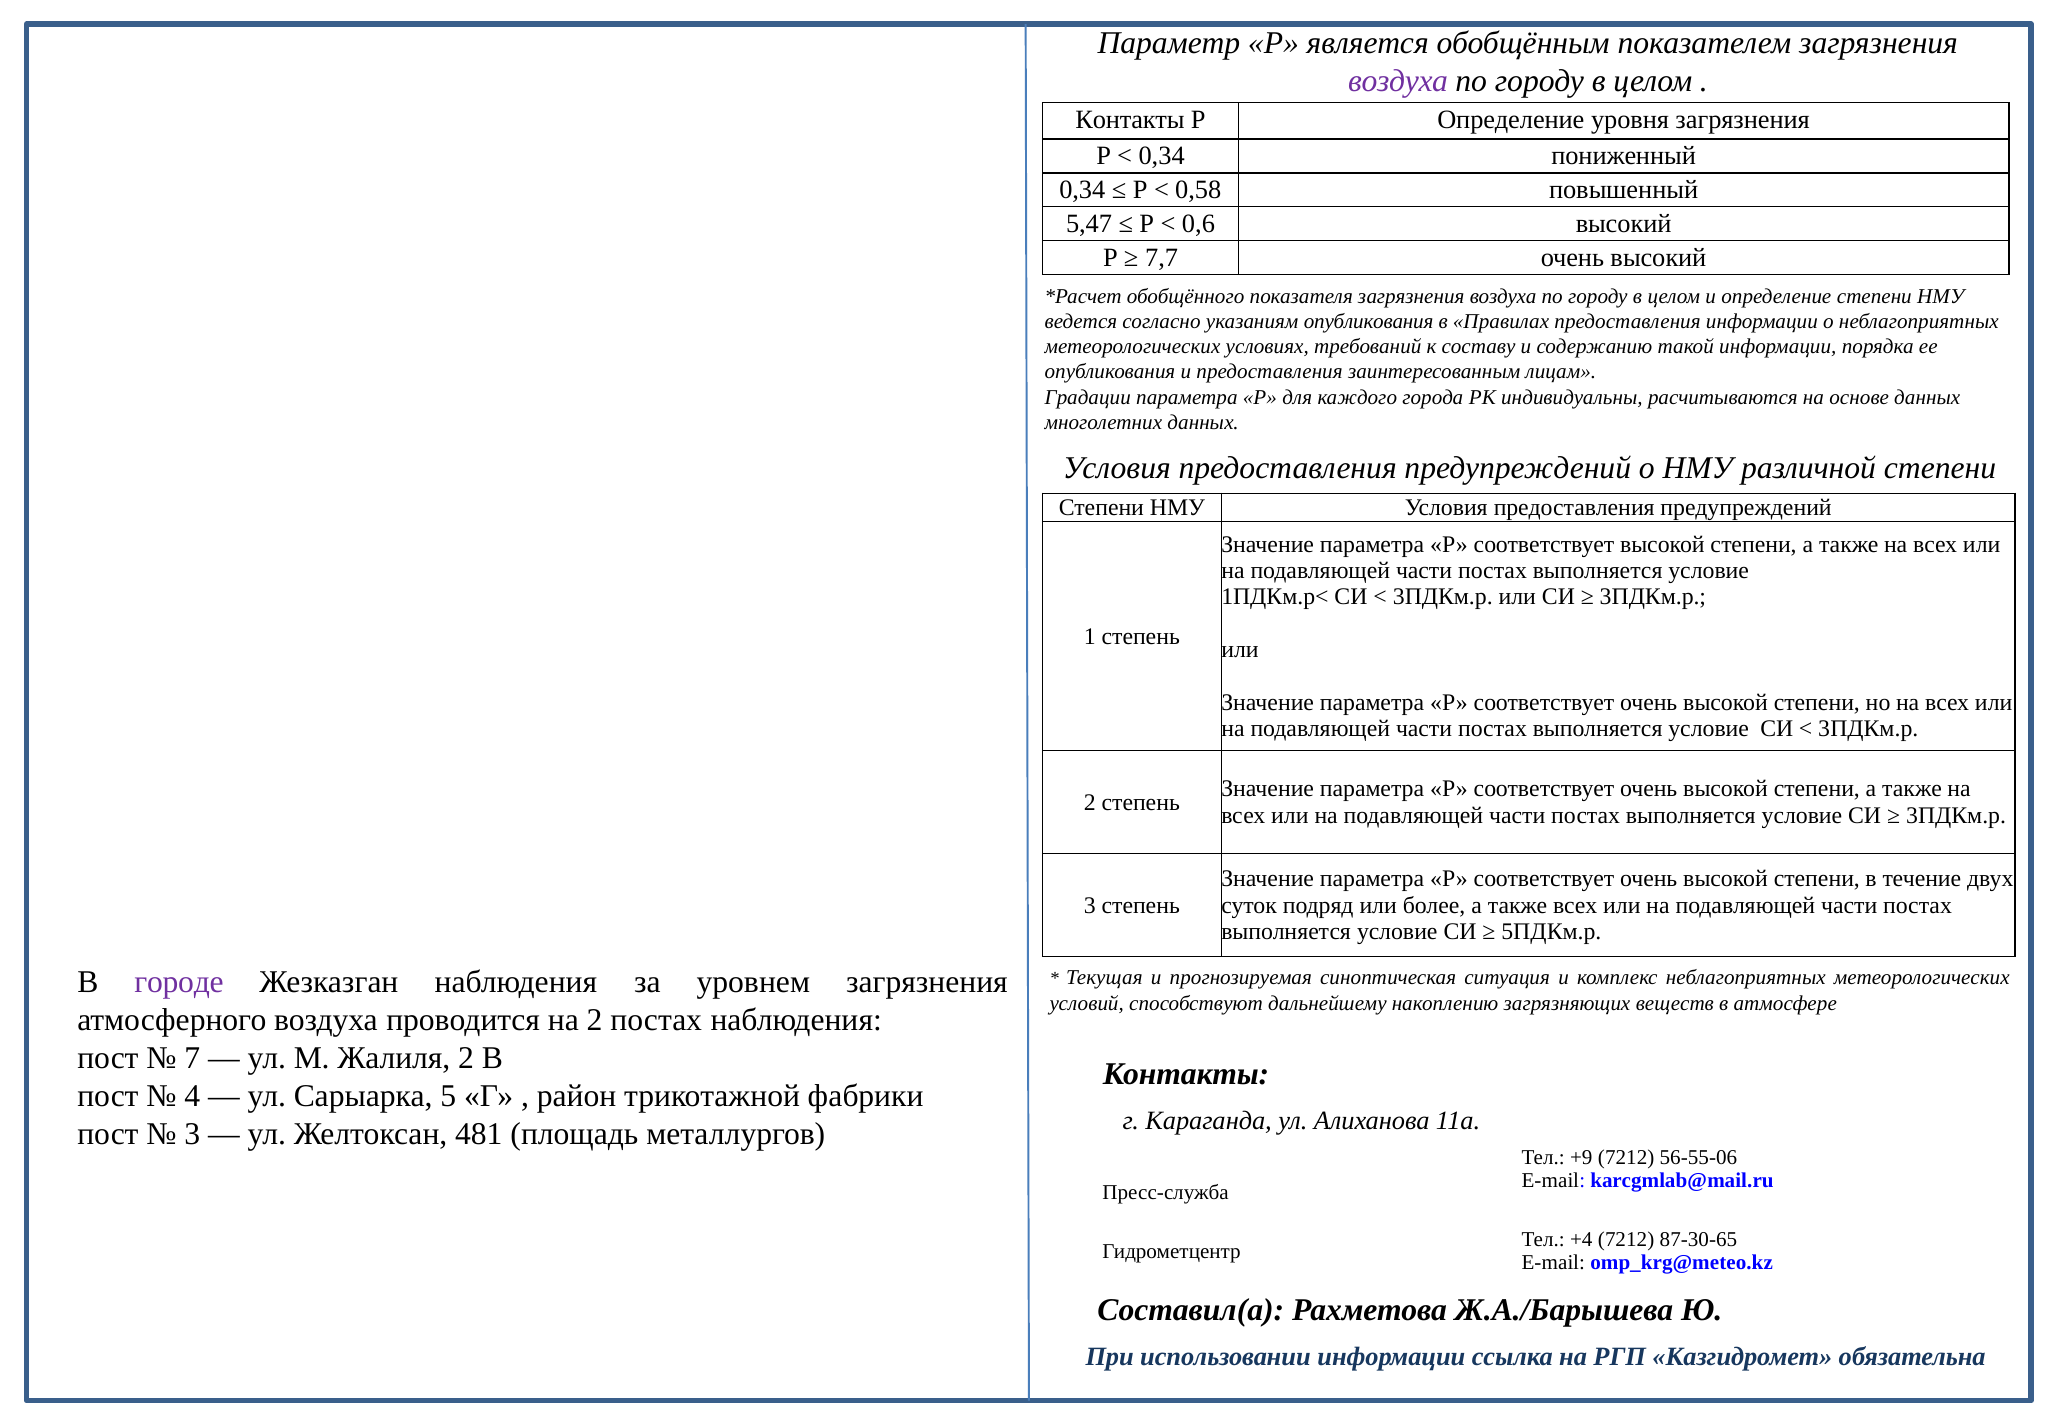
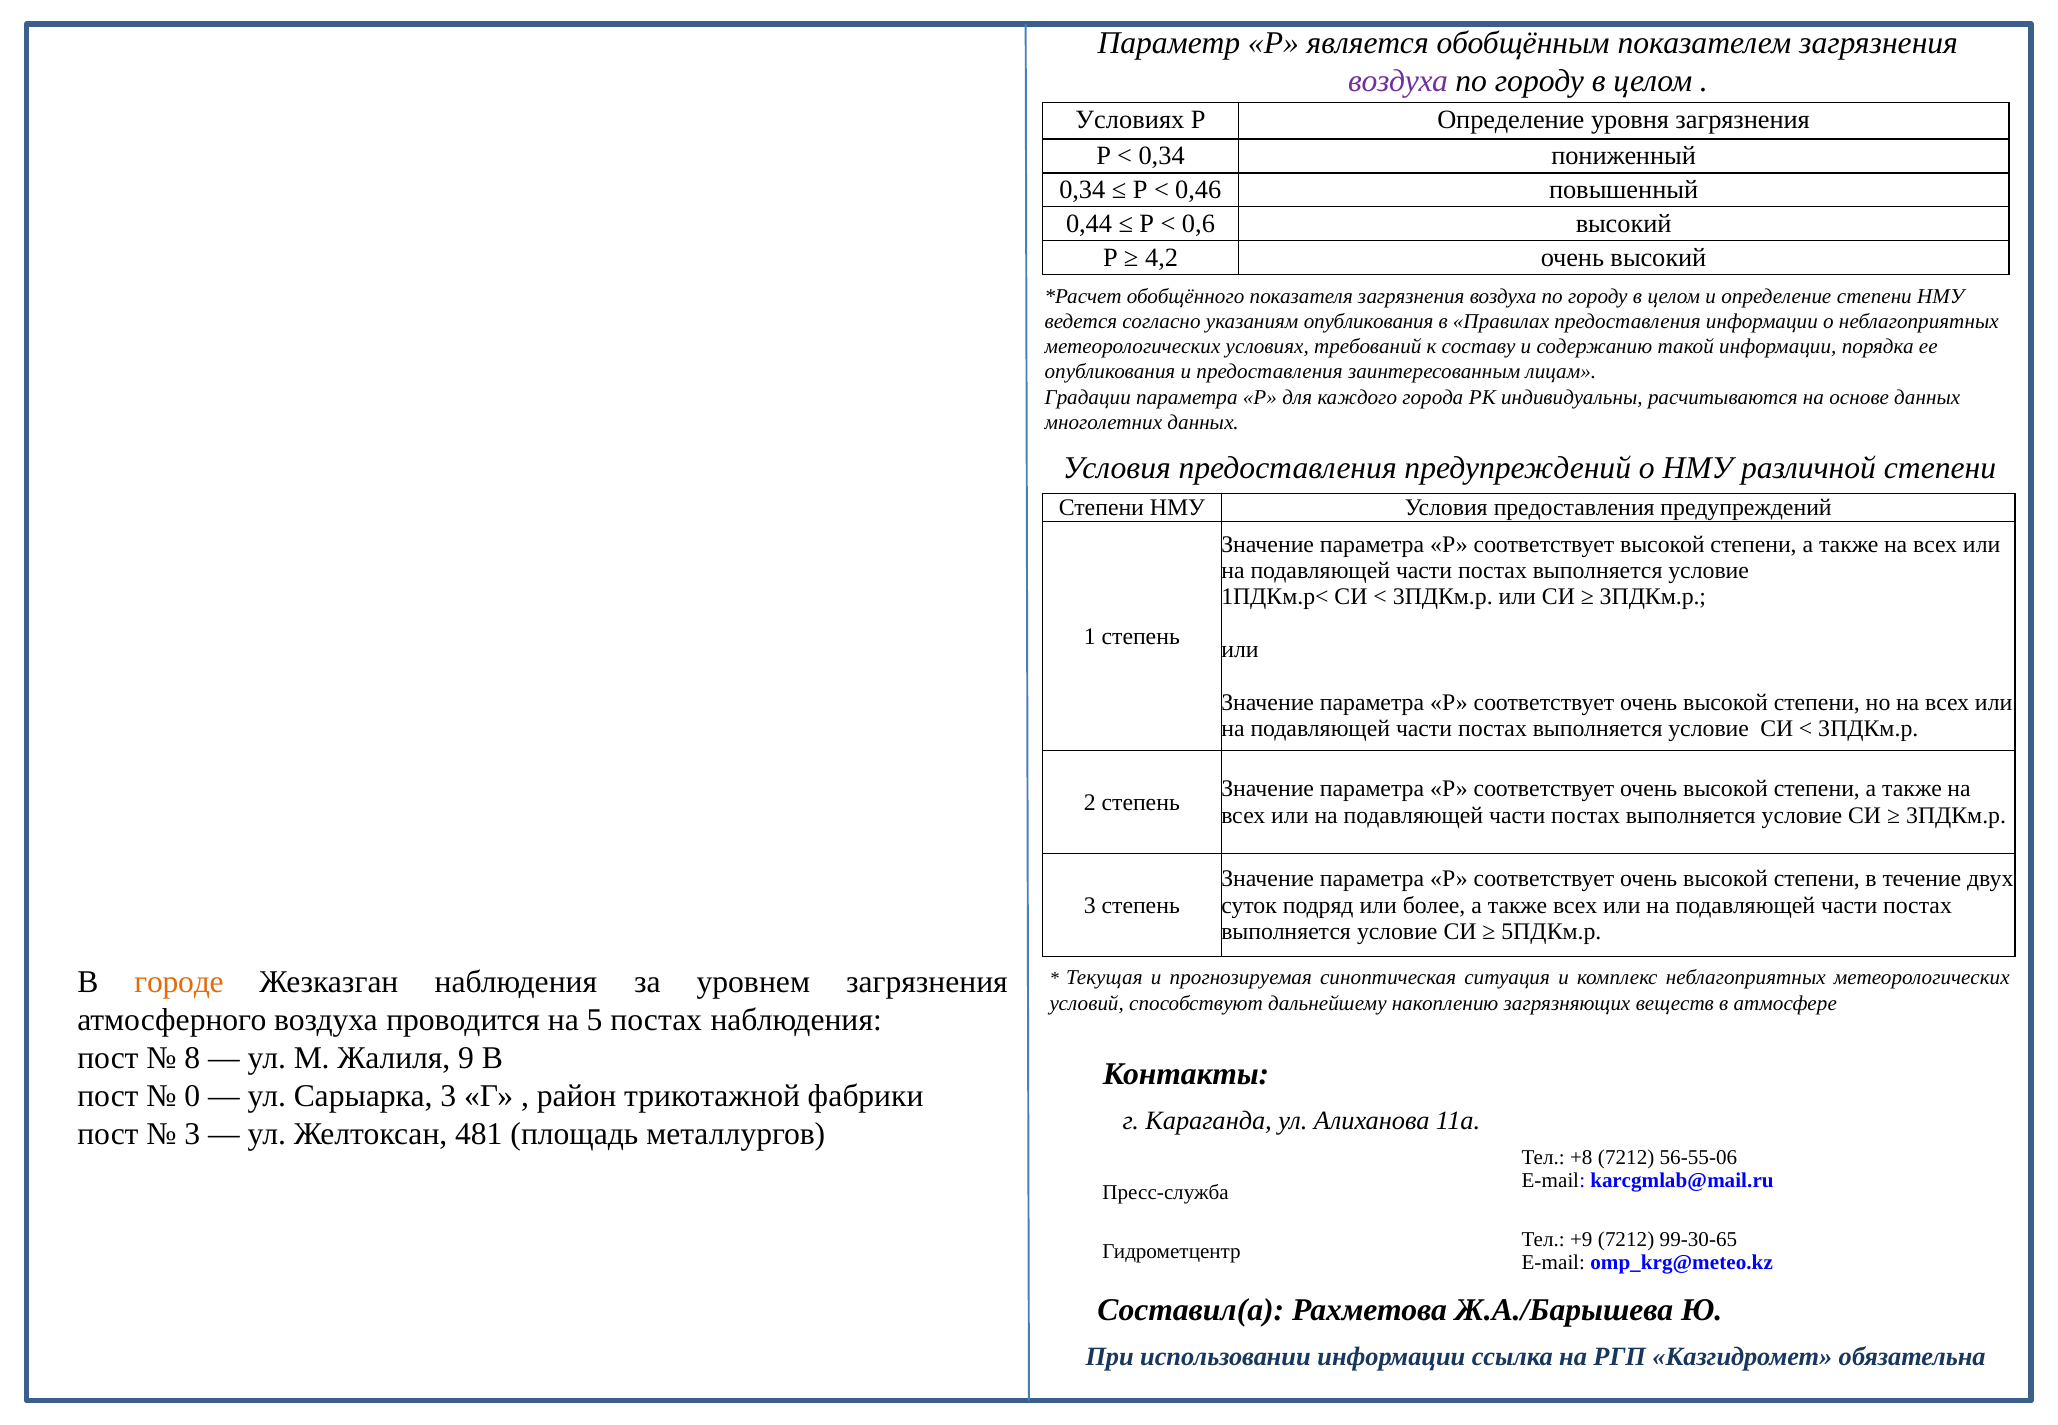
Контакты at (1130, 119): Контакты -> Условиях
0,58: 0,58 -> 0,46
5,47: 5,47 -> 0,44
7,7: 7,7 -> 4,2
городе colour: purple -> orange
на 2: 2 -> 5
7: 7 -> 8
Жалиля 2: 2 -> 9
4: 4 -> 0
Сарыарка 5: 5 -> 3
+9: +9 -> +8
+4: +4 -> +9
87-30-65: 87-30-65 -> 99-30-65
